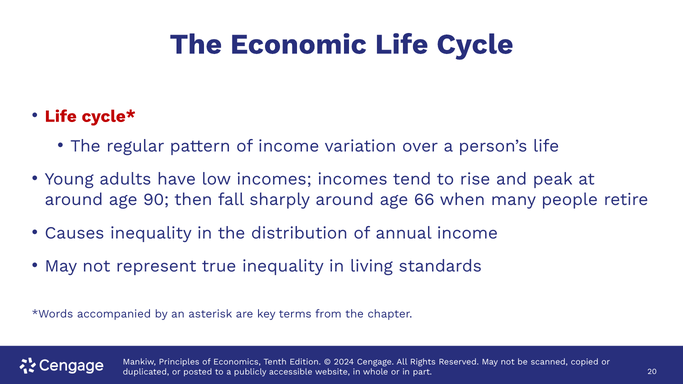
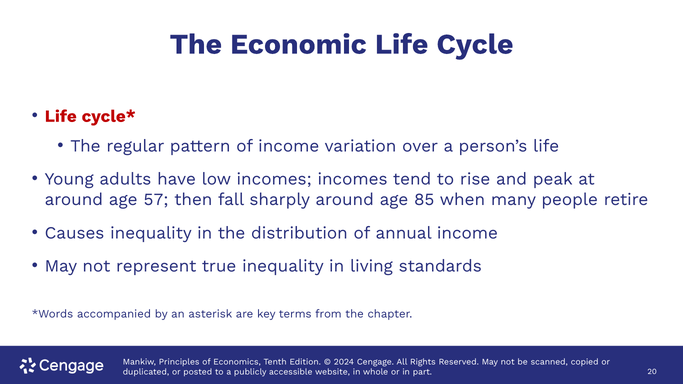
90: 90 -> 57
66: 66 -> 85
